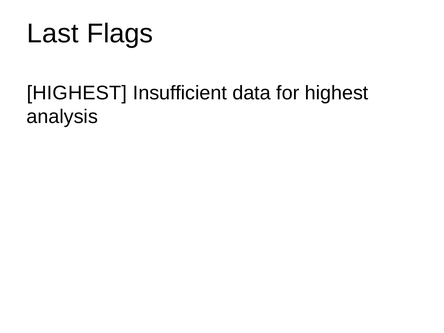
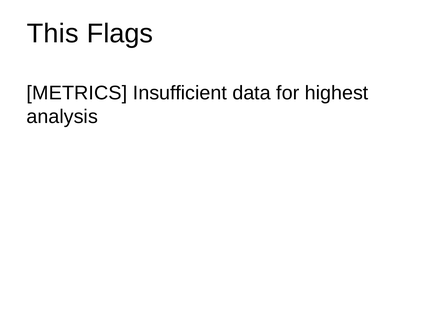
Last: Last -> This
HIGHEST at (77, 93): HIGHEST -> METRICS
